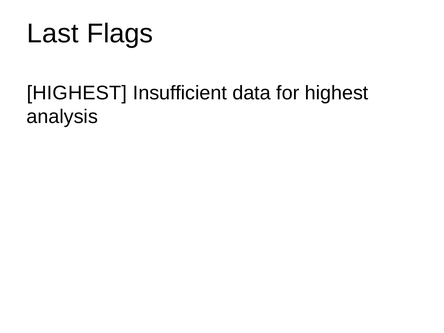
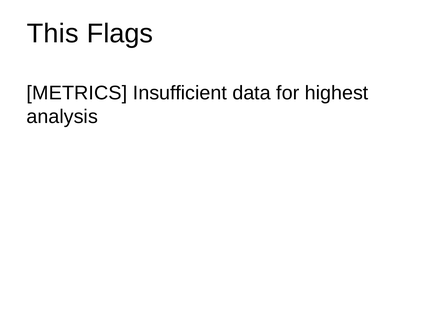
Last: Last -> This
HIGHEST at (77, 93): HIGHEST -> METRICS
